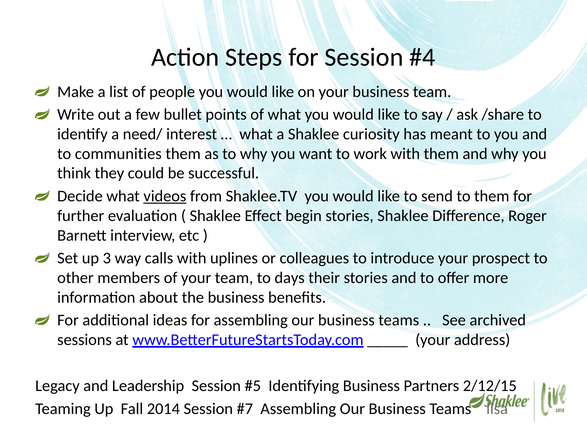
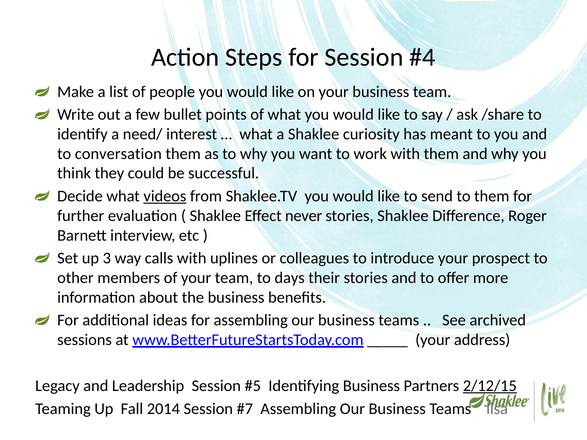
communities: communities -> conversation
begin: begin -> never
2/12/15 underline: none -> present
